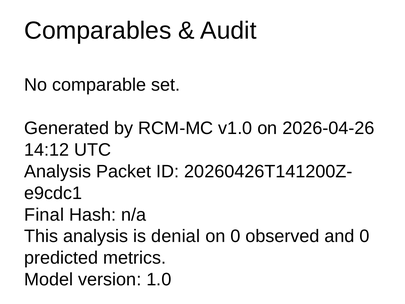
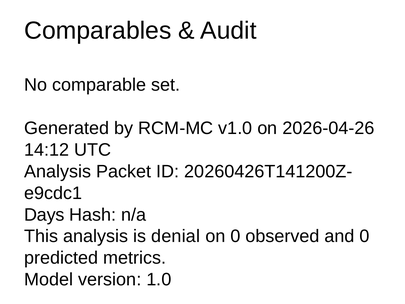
Final: Final -> Days
